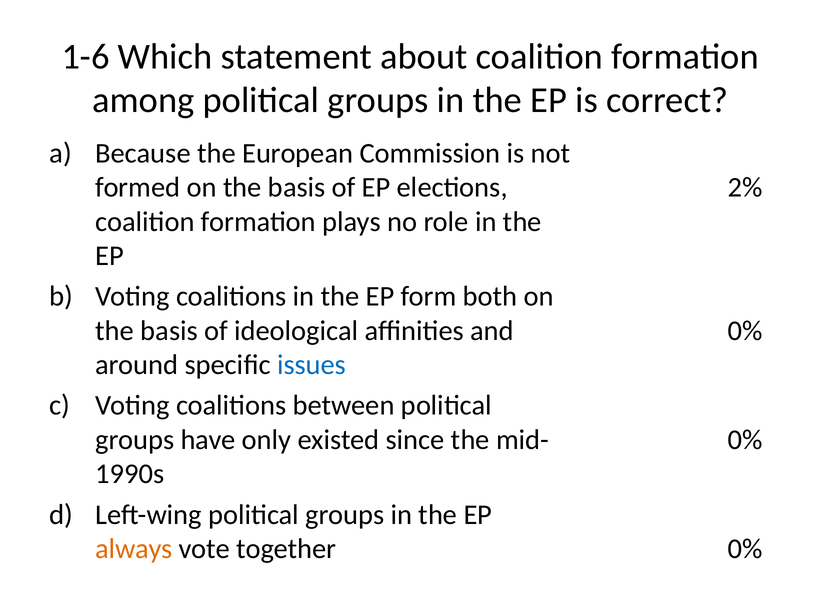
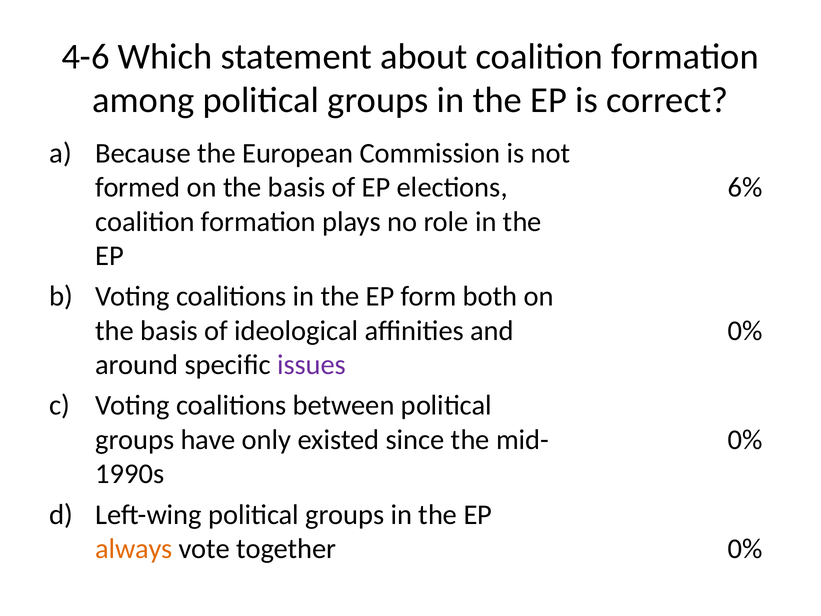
1-6: 1-6 -> 4-6
2%: 2% -> 6%
issues colour: blue -> purple
